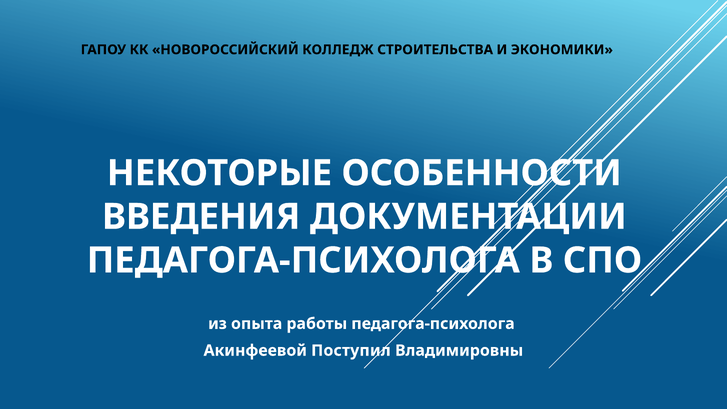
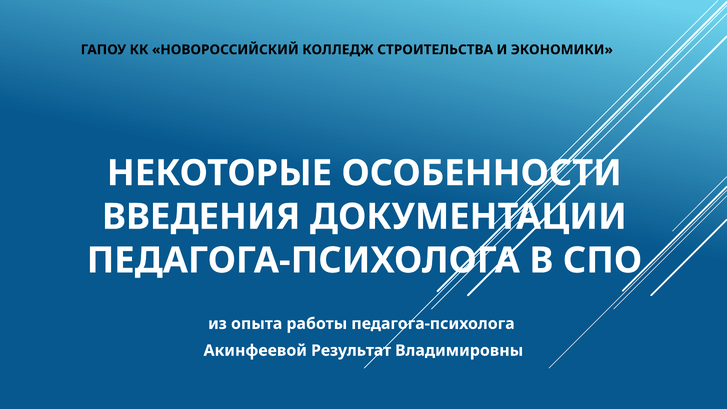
Поступил: Поступил -> Результат
